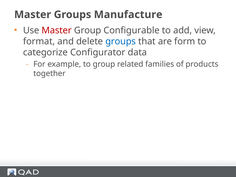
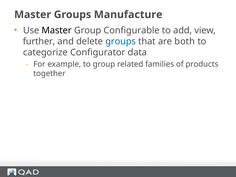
Master at (57, 30) colour: red -> black
format: format -> further
form: form -> both
